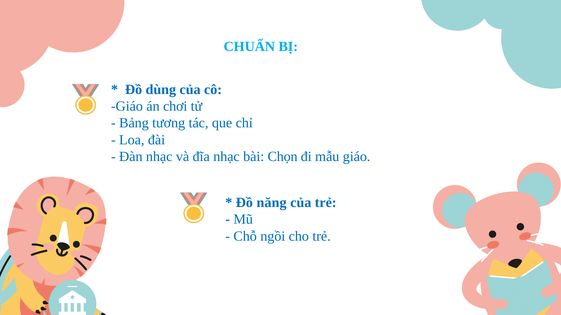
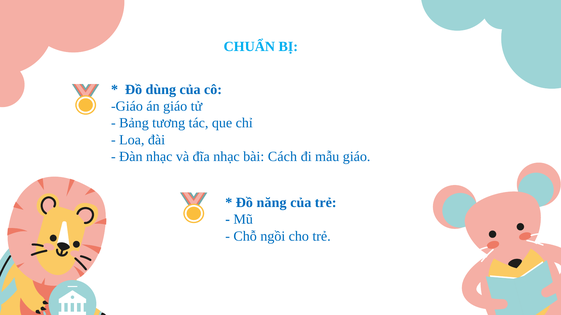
án chơi: chơi -> giáo
Chọn: Chọn -> Cách
